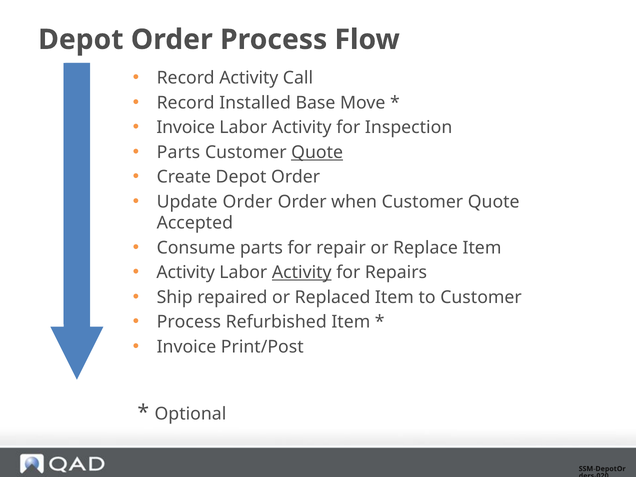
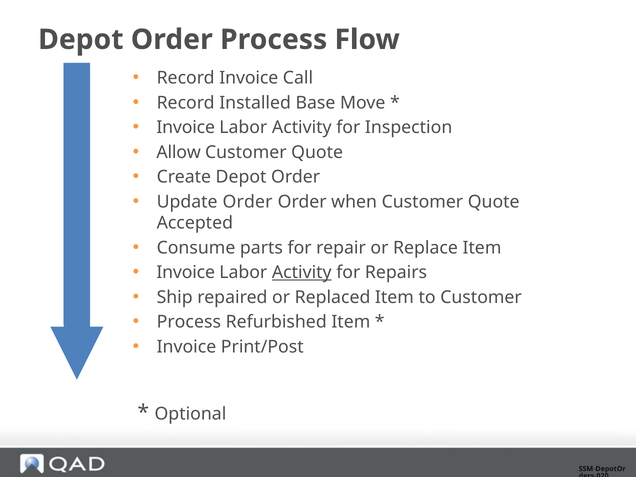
Record Activity: Activity -> Invoice
Parts at (178, 152): Parts -> Allow
Quote at (317, 152) underline: present -> none
Activity at (186, 273): Activity -> Invoice
